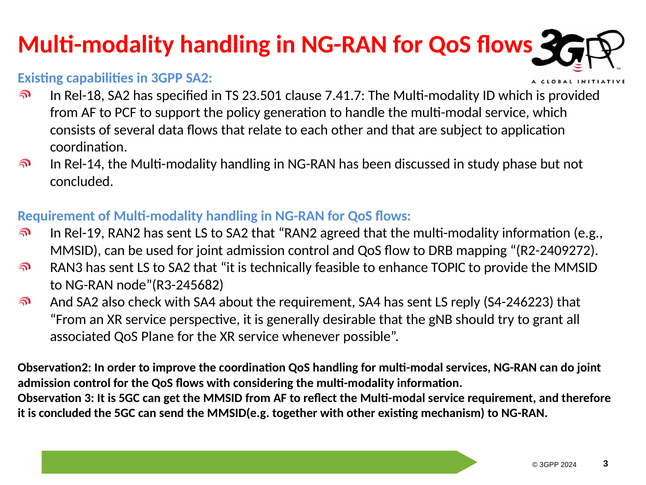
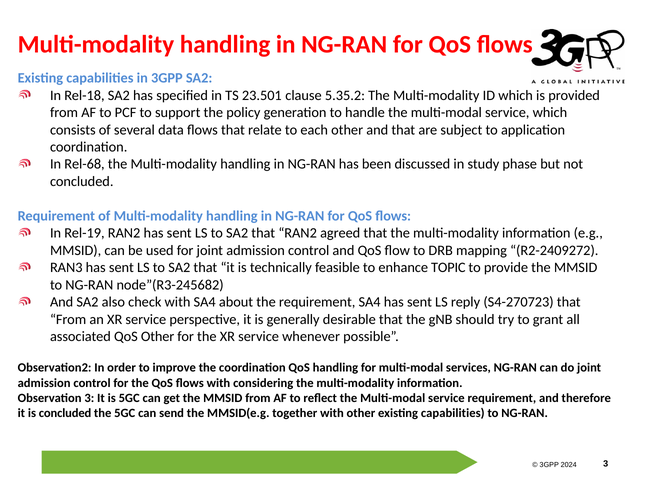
7.41.7: 7.41.7 -> 5.35.2
Rel-14: Rel-14 -> Rel-68
S4-246223: S4-246223 -> S4-270723
QoS Plane: Plane -> Other
other existing mechanism: mechanism -> capabilities
